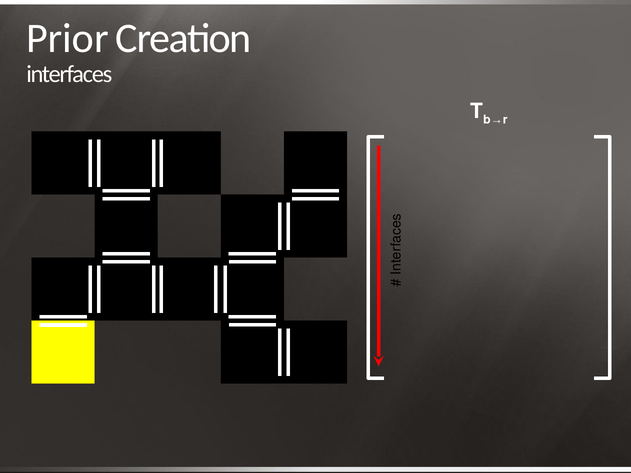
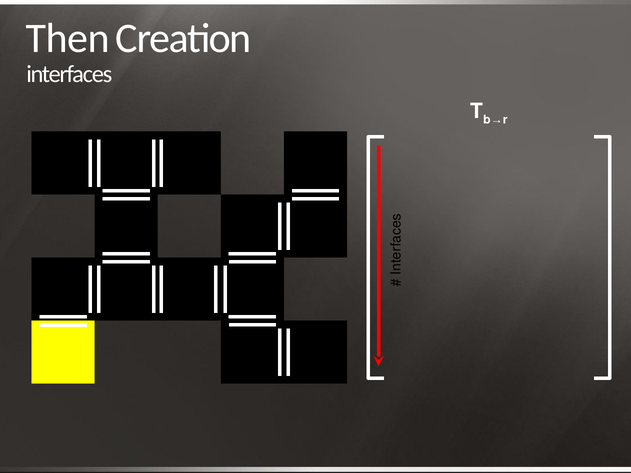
Prior: Prior -> Then
